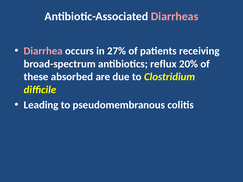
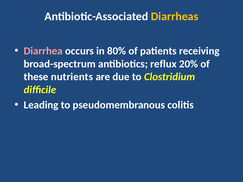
Diarrheas colour: pink -> yellow
27%: 27% -> 80%
absorbed: absorbed -> nutrients
